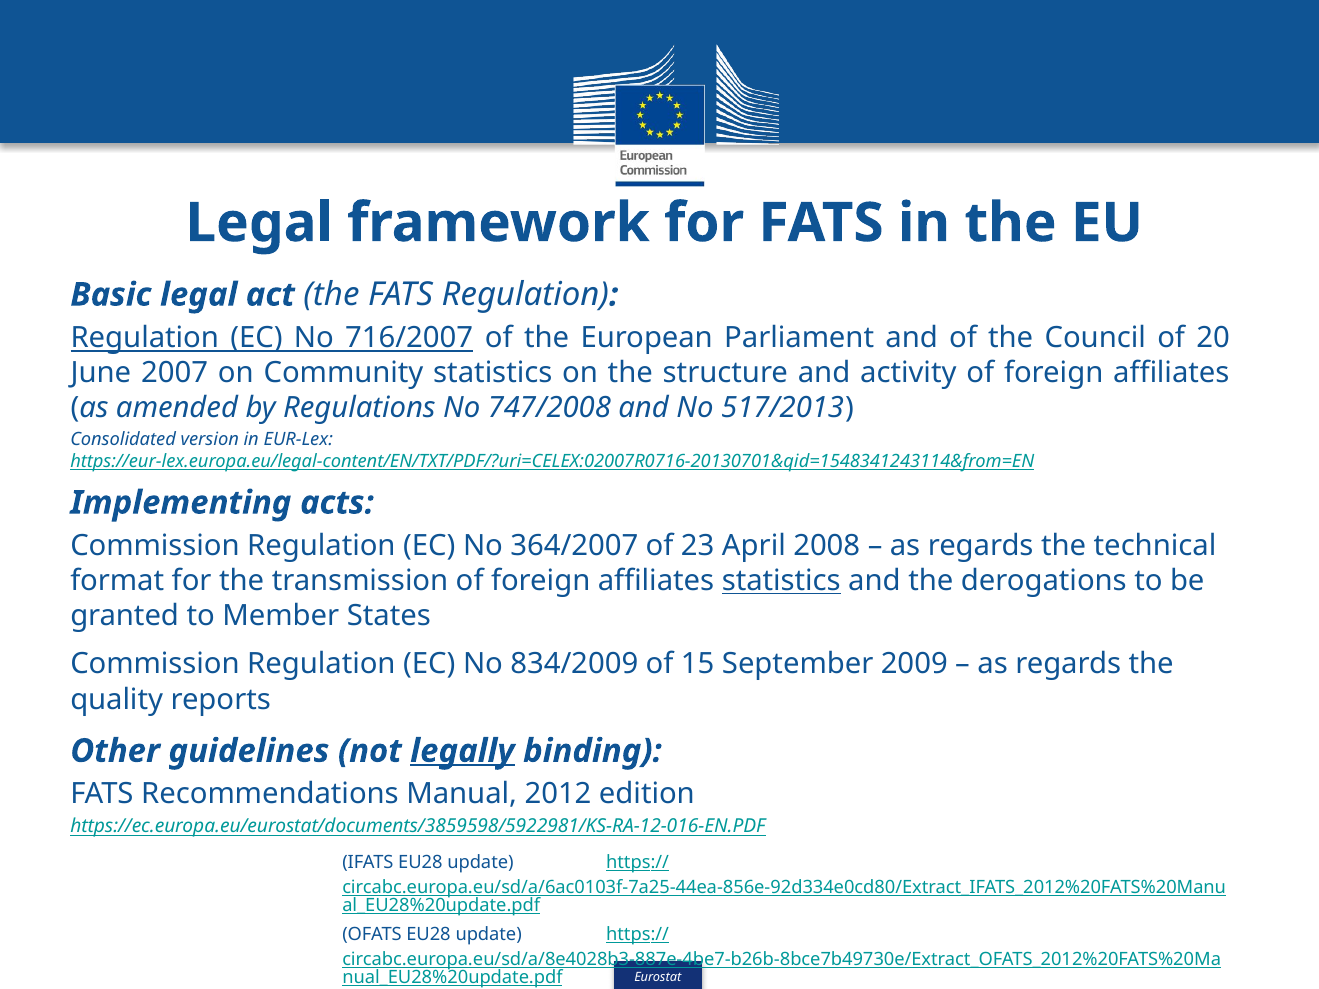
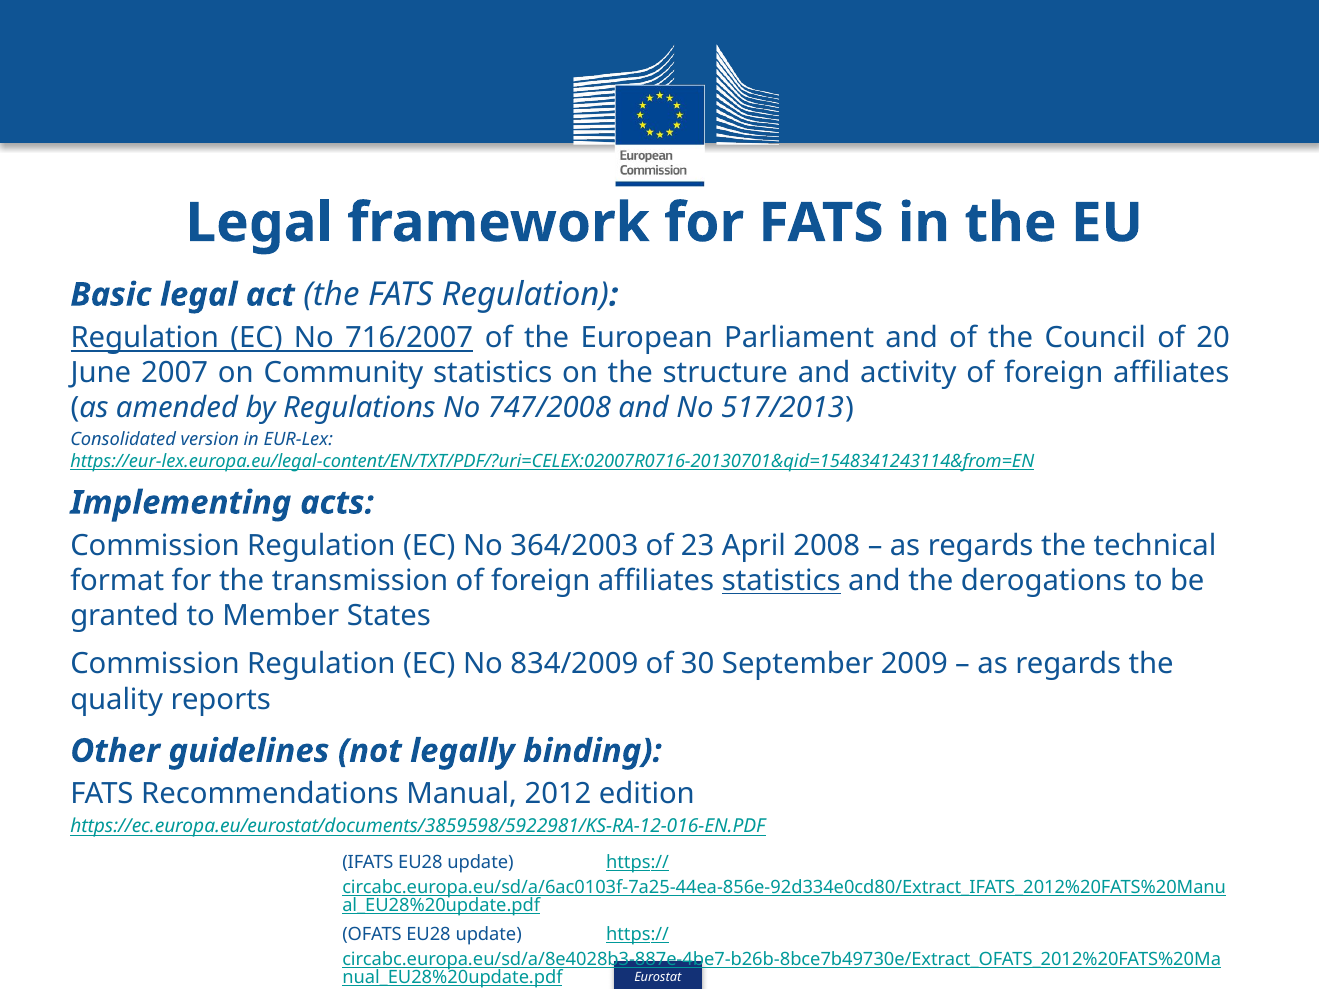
364/2007: 364/2007 -> 364/2003
15: 15 -> 30
legally underline: present -> none
